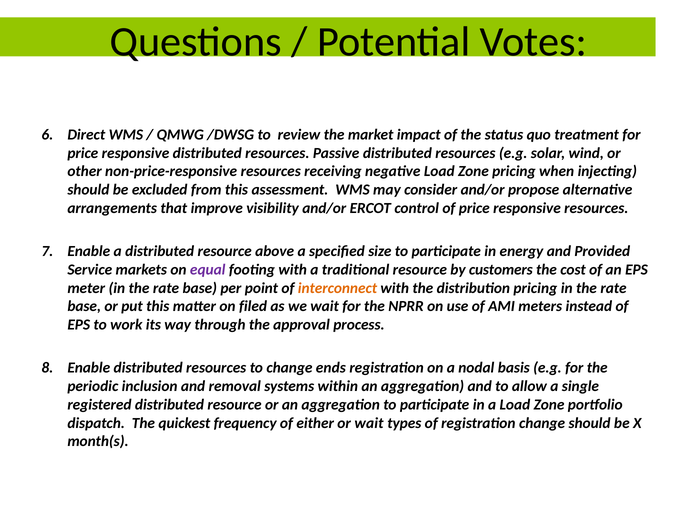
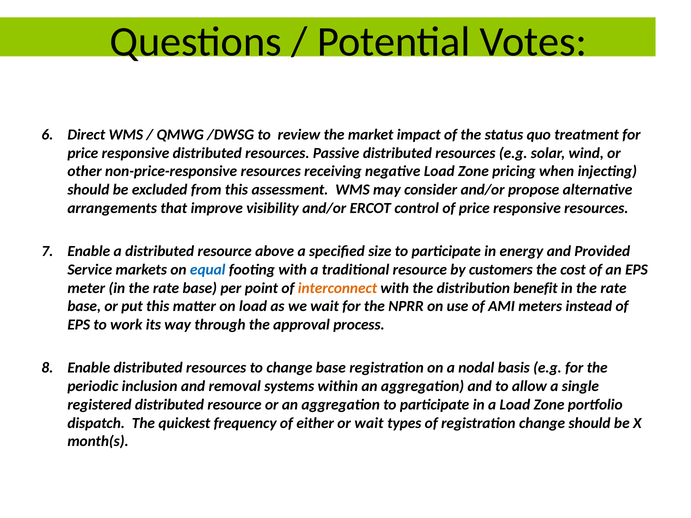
equal colour: purple -> blue
distribution pricing: pricing -> benefit
on filed: filed -> load
change ends: ends -> base
